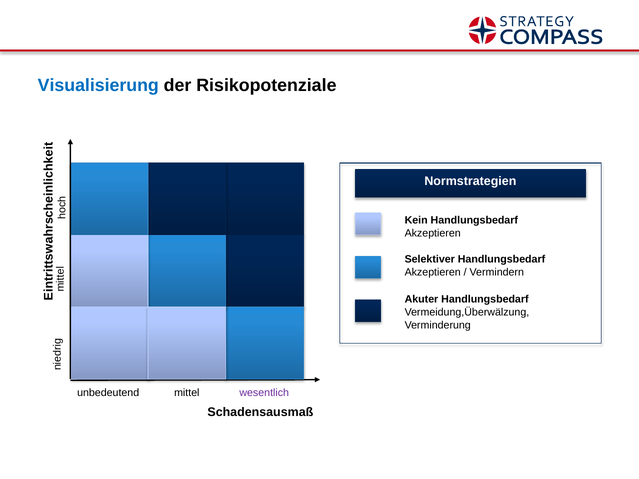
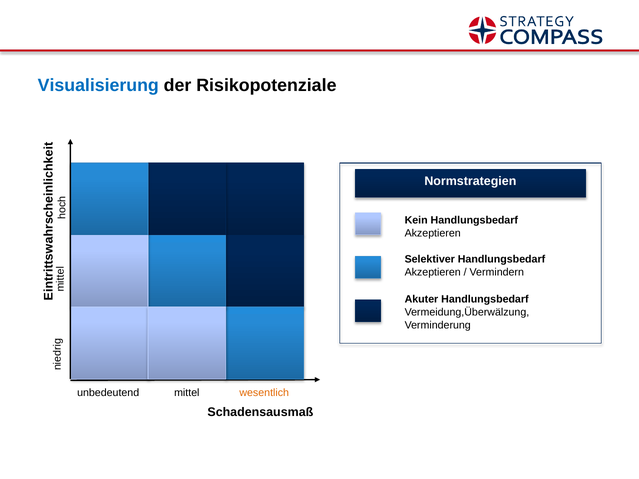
wesentlich colour: purple -> orange
